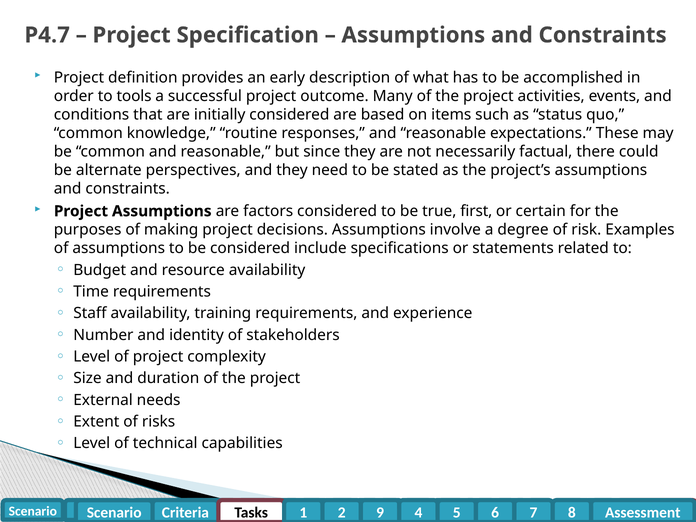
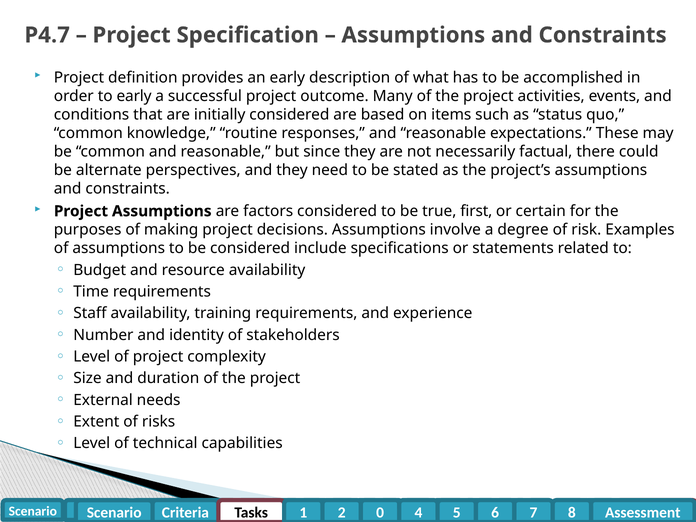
to tools: tools -> early
9 at (380, 513): 9 -> 0
